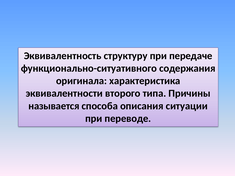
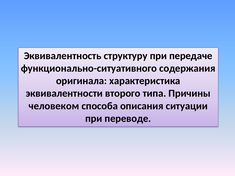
называется: называется -> человеком
